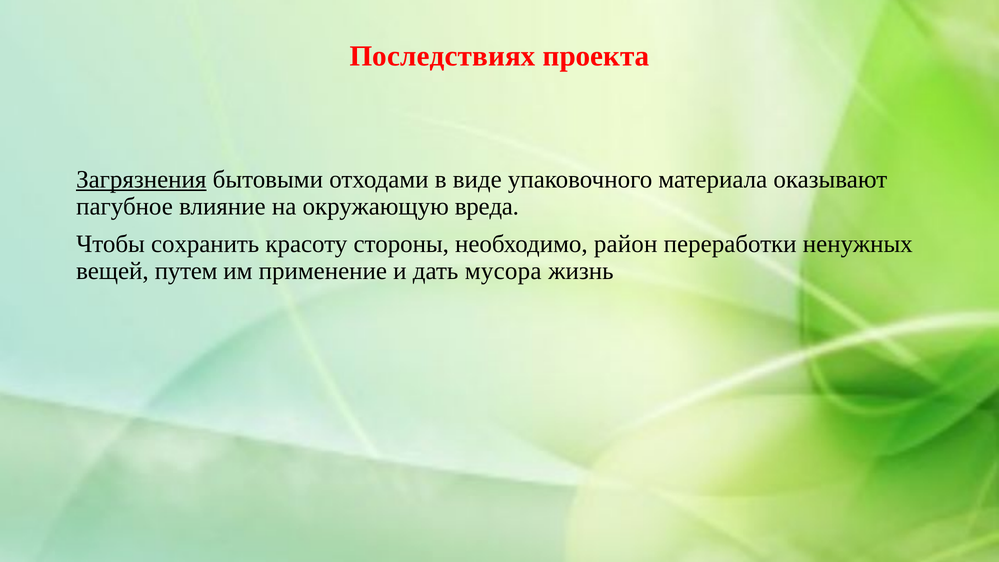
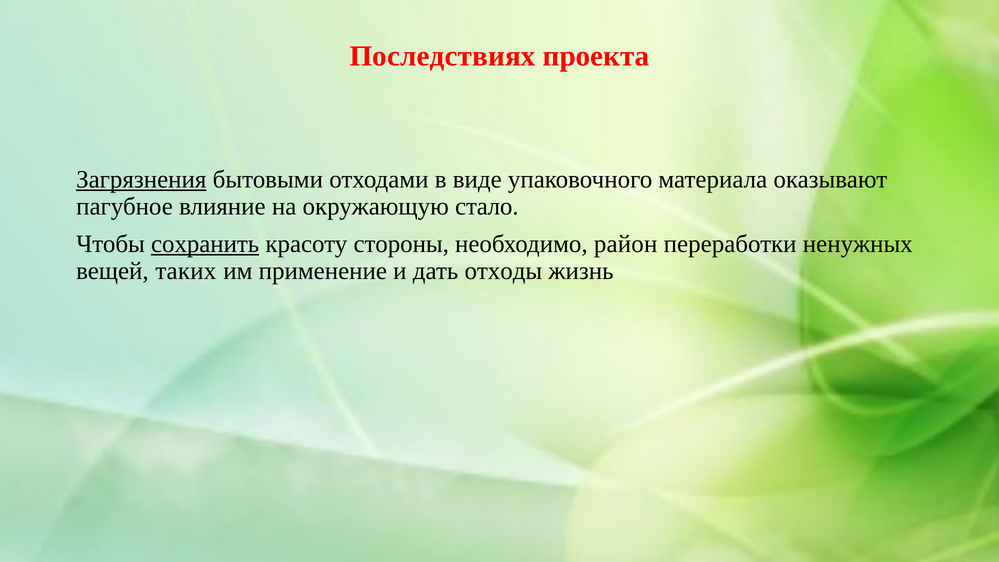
вреда: вреда -> стало
сохранить underline: none -> present
путем: путем -> таких
мусора: мусора -> отходы
